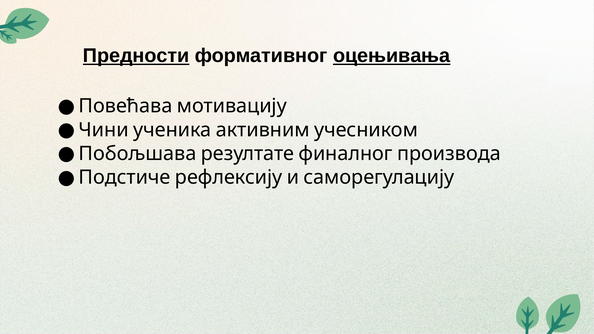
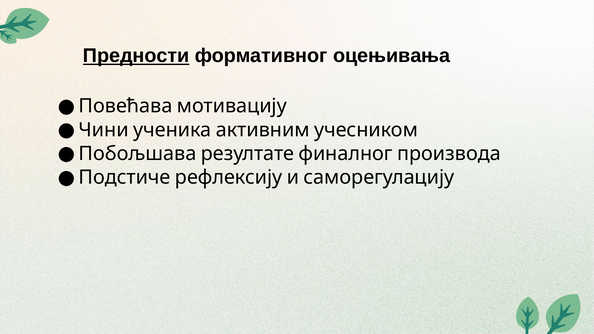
оцењивања underline: present -> none
